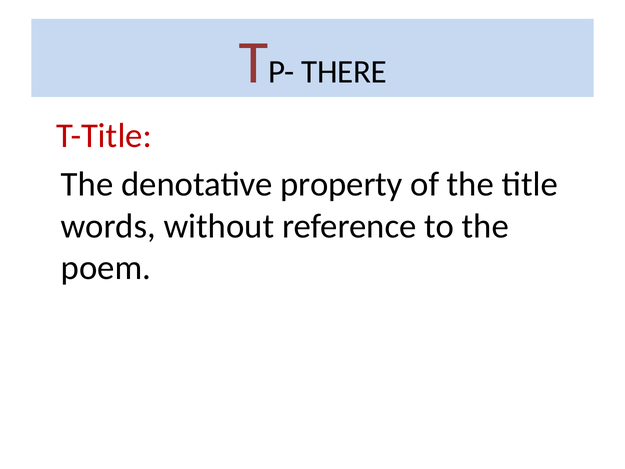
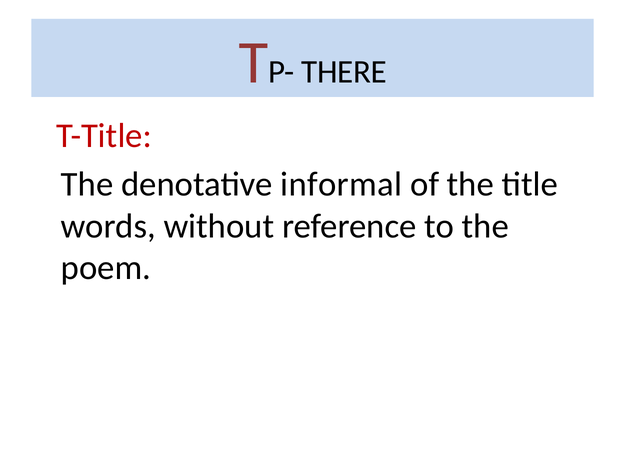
property: property -> informal
